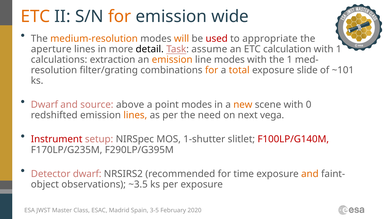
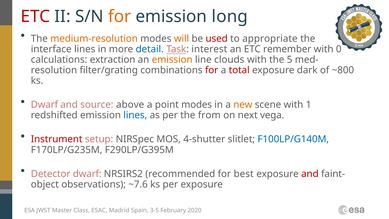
ETC at (35, 17) colour: orange -> red
wide: wide -> long
aperture: aperture -> interface
detail colour: black -> blue
assume: assume -> interest
calculation: calculation -> remember
with 1: 1 -> 0
line modes: modes -> clouds
the 1: 1 -> 5
for at (212, 70) colour: orange -> red
total colour: orange -> red
slide: slide -> dark
~101: ~101 -> ~800
0: 0 -> 1
lines at (135, 115) colour: orange -> blue
need: need -> from
1-shutter: 1-shutter -> 4-shutter
F100LP/G140M colour: red -> blue
time: time -> best
and at (310, 174) colour: orange -> red
~3.5: ~3.5 -> ~7.6
